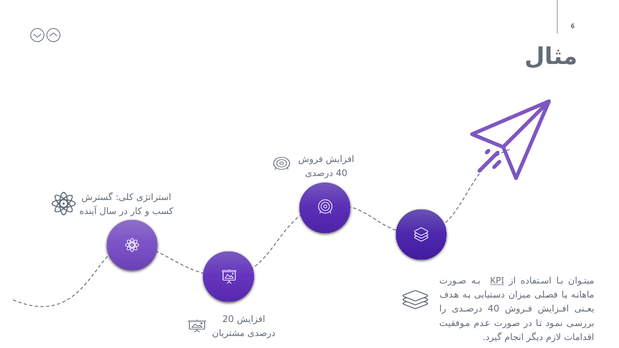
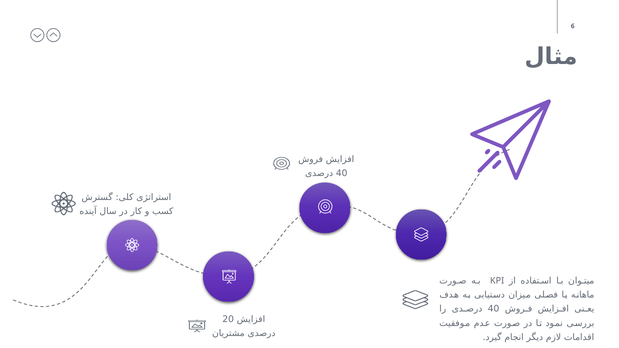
KPI underline: present -> none
